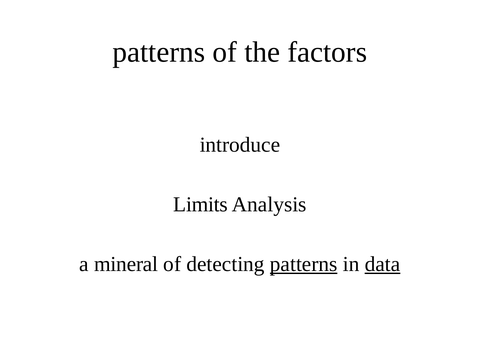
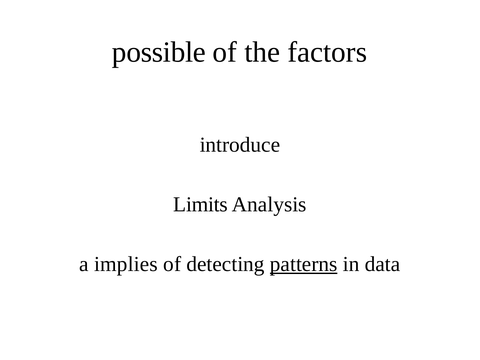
patterns at (159, 52): patterns -> possible
mineral: mineral -> implies
data underline: present -> none
